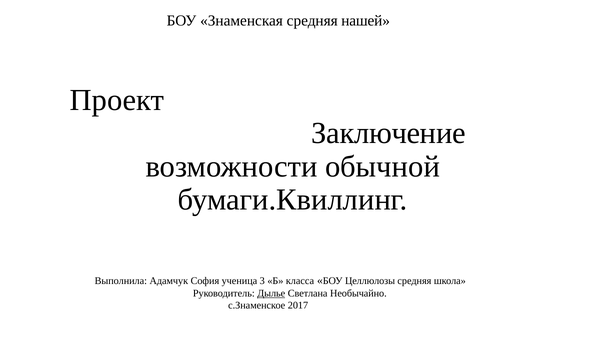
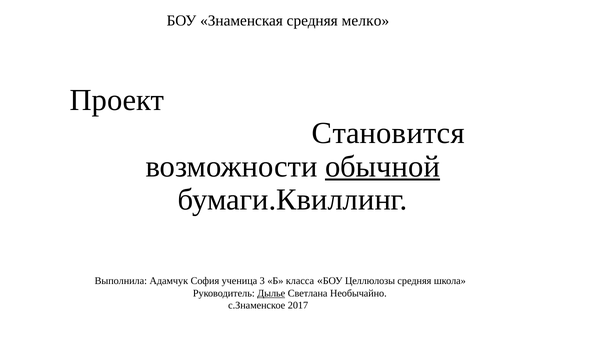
нашей: нашей -> мелко
Заключение: Заключение -> Становится
обычной underline: none -> present
